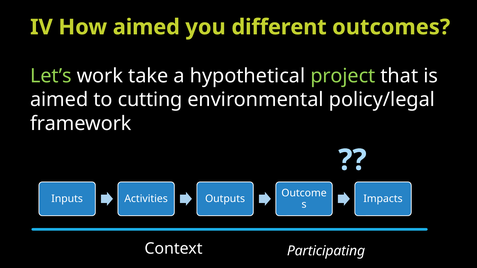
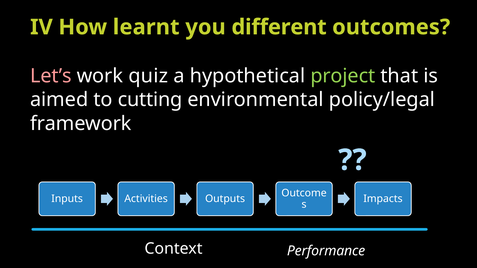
How aimed: aimed -> learnt
Let’s colour: light green -> pink
take: take -> quiz
Participating: Participating -> Performance
